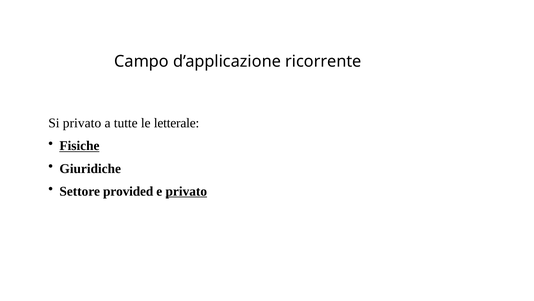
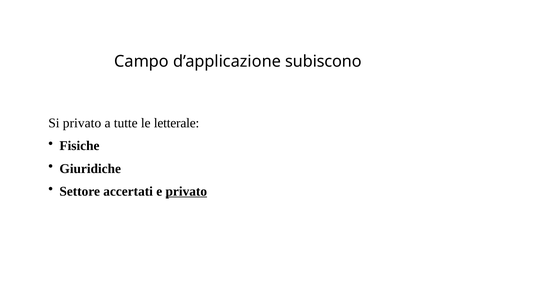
ricorrente: ricorrente -> subiscono
Fisiche underline: present -> none
provided: provided -> accertati
